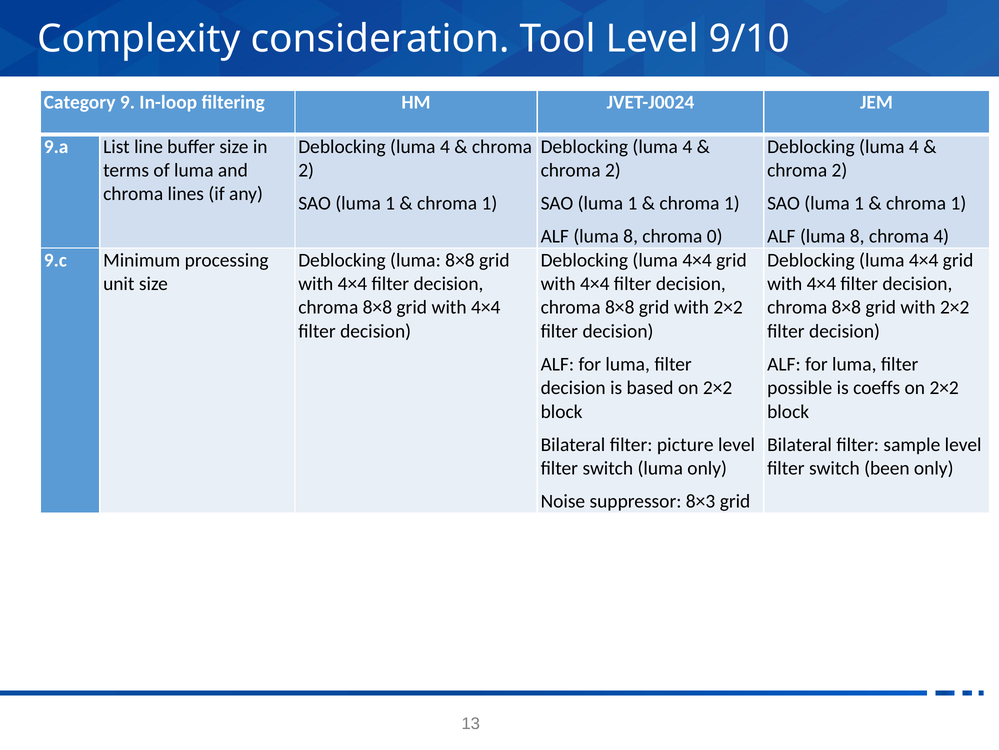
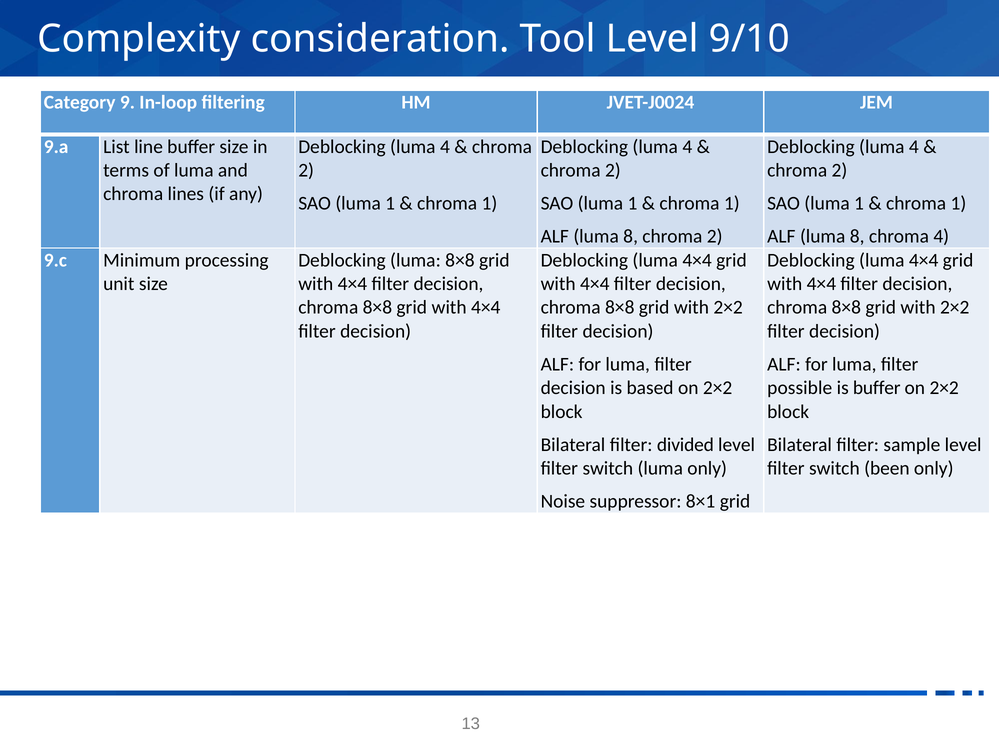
8 chroma 0: 0 -> 2
is coeffs: coeffs -> buffer
picture: picture -> divided
8×3: 8×3 -> 8×1
